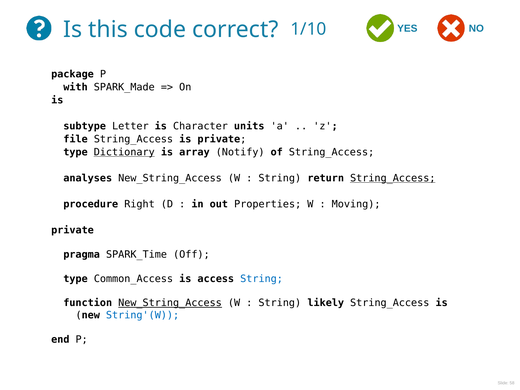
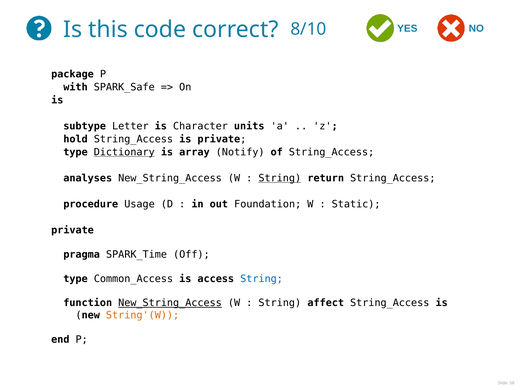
1/10: 1/10 -> 8/10
SPARK_Made: SPARK_Made -> SPARK_Safe
file: file -> hold
String at (280, 178) underline: none -> present
String_Access at (393, 178) underline: present -> none
Right: Right -> Usage
Properties: Properties -> Foundation
Moving: Moving -> Static
likely: likely -> affect
String'(W colour: blue -> orange
